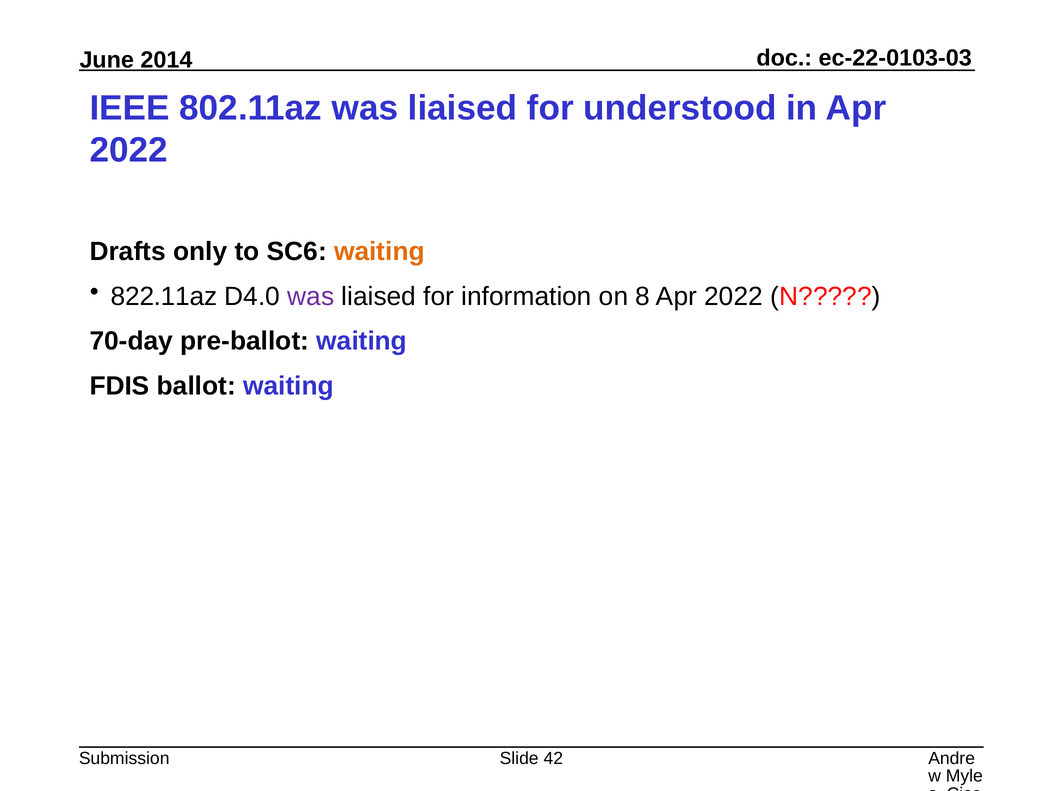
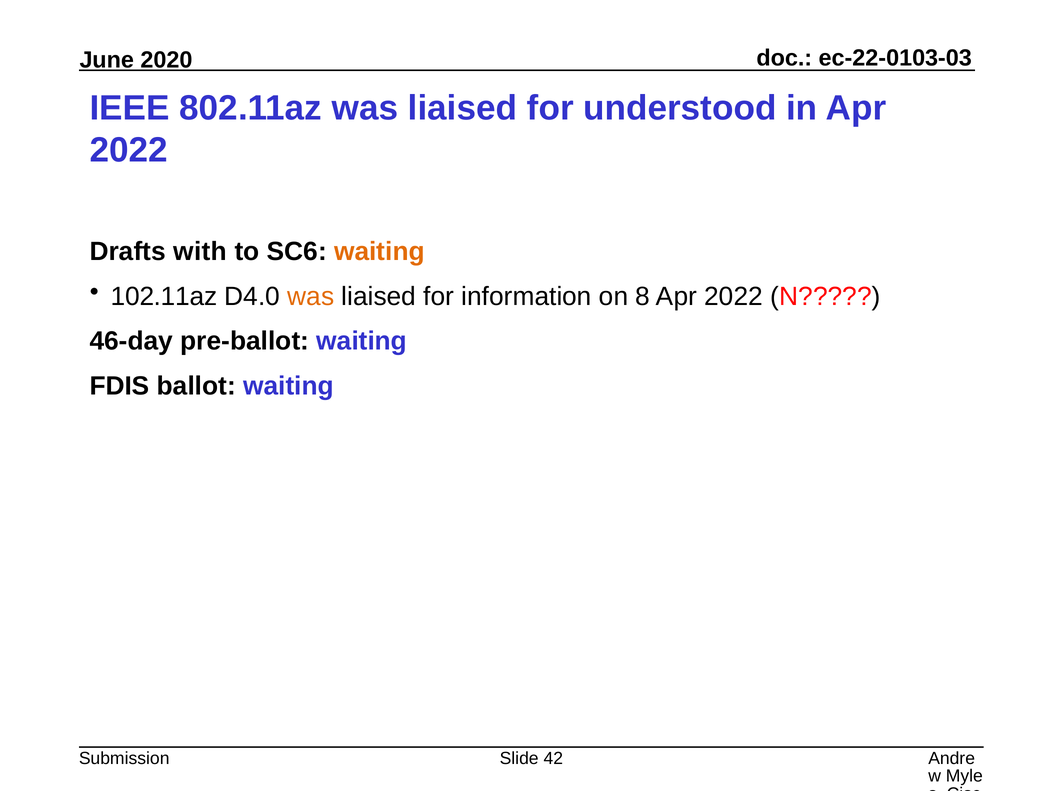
2014: 2014 -> 2020
only: only -> with
822.11az: 822.11az -> 102.11az
was at (311, 296) colour: purple -> orange
70-day: 70-day -> 46-day
